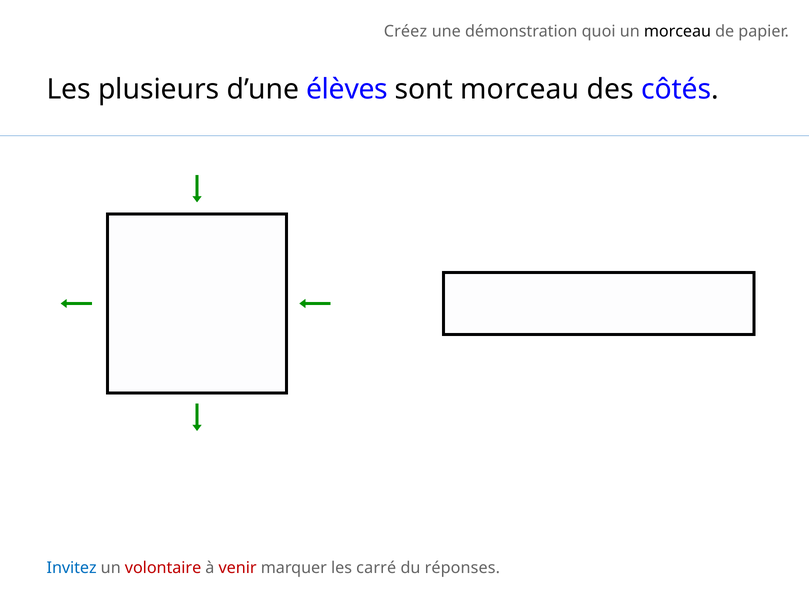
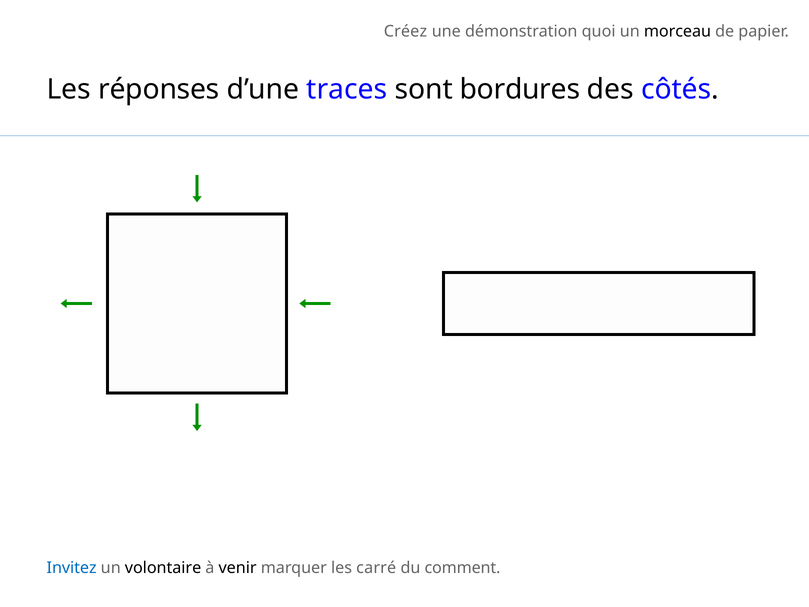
plusieurs: plusieurs -> réponses
élèves: élèves -> traces
sont morceau: morceau -> bordures
volontaire colour: red -> black
venir colour: red -> black
réponses: réponses -> comment
